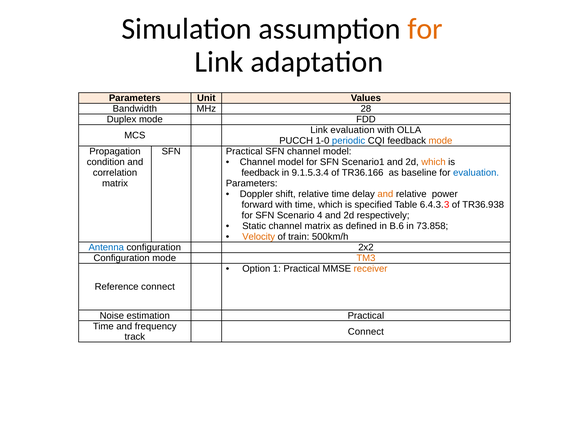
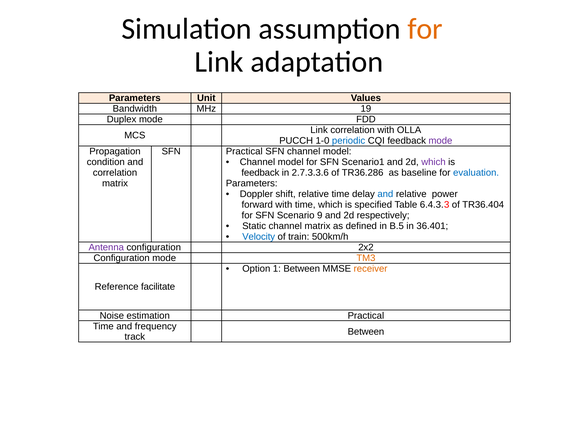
28: 28 -> 19
Link evaluation: evaluation -> correlation
mode at (440, 141) colour: orange -> purple
which at (433, 162) colour: orange -> purple
9.1.5.3.4: 9.1.5.3.4 -> 2.7.3.3.6
TR36.166: TR36.166 -> TR36.286
and at (385, 194) colour: orange -> blue
TR36.938: TR36.938 -> TR36.404
4: 4 -> 9
B.6: B.6 -> B.5
73.858: 73.858 -> 36.401
Velocity colour: orange -> blue
Antenna colour: blue -> purple
1 Practical: Practical -> Between
Reference connect: connect -> facilitate
Connect at (366, 332): Connect -> Between
